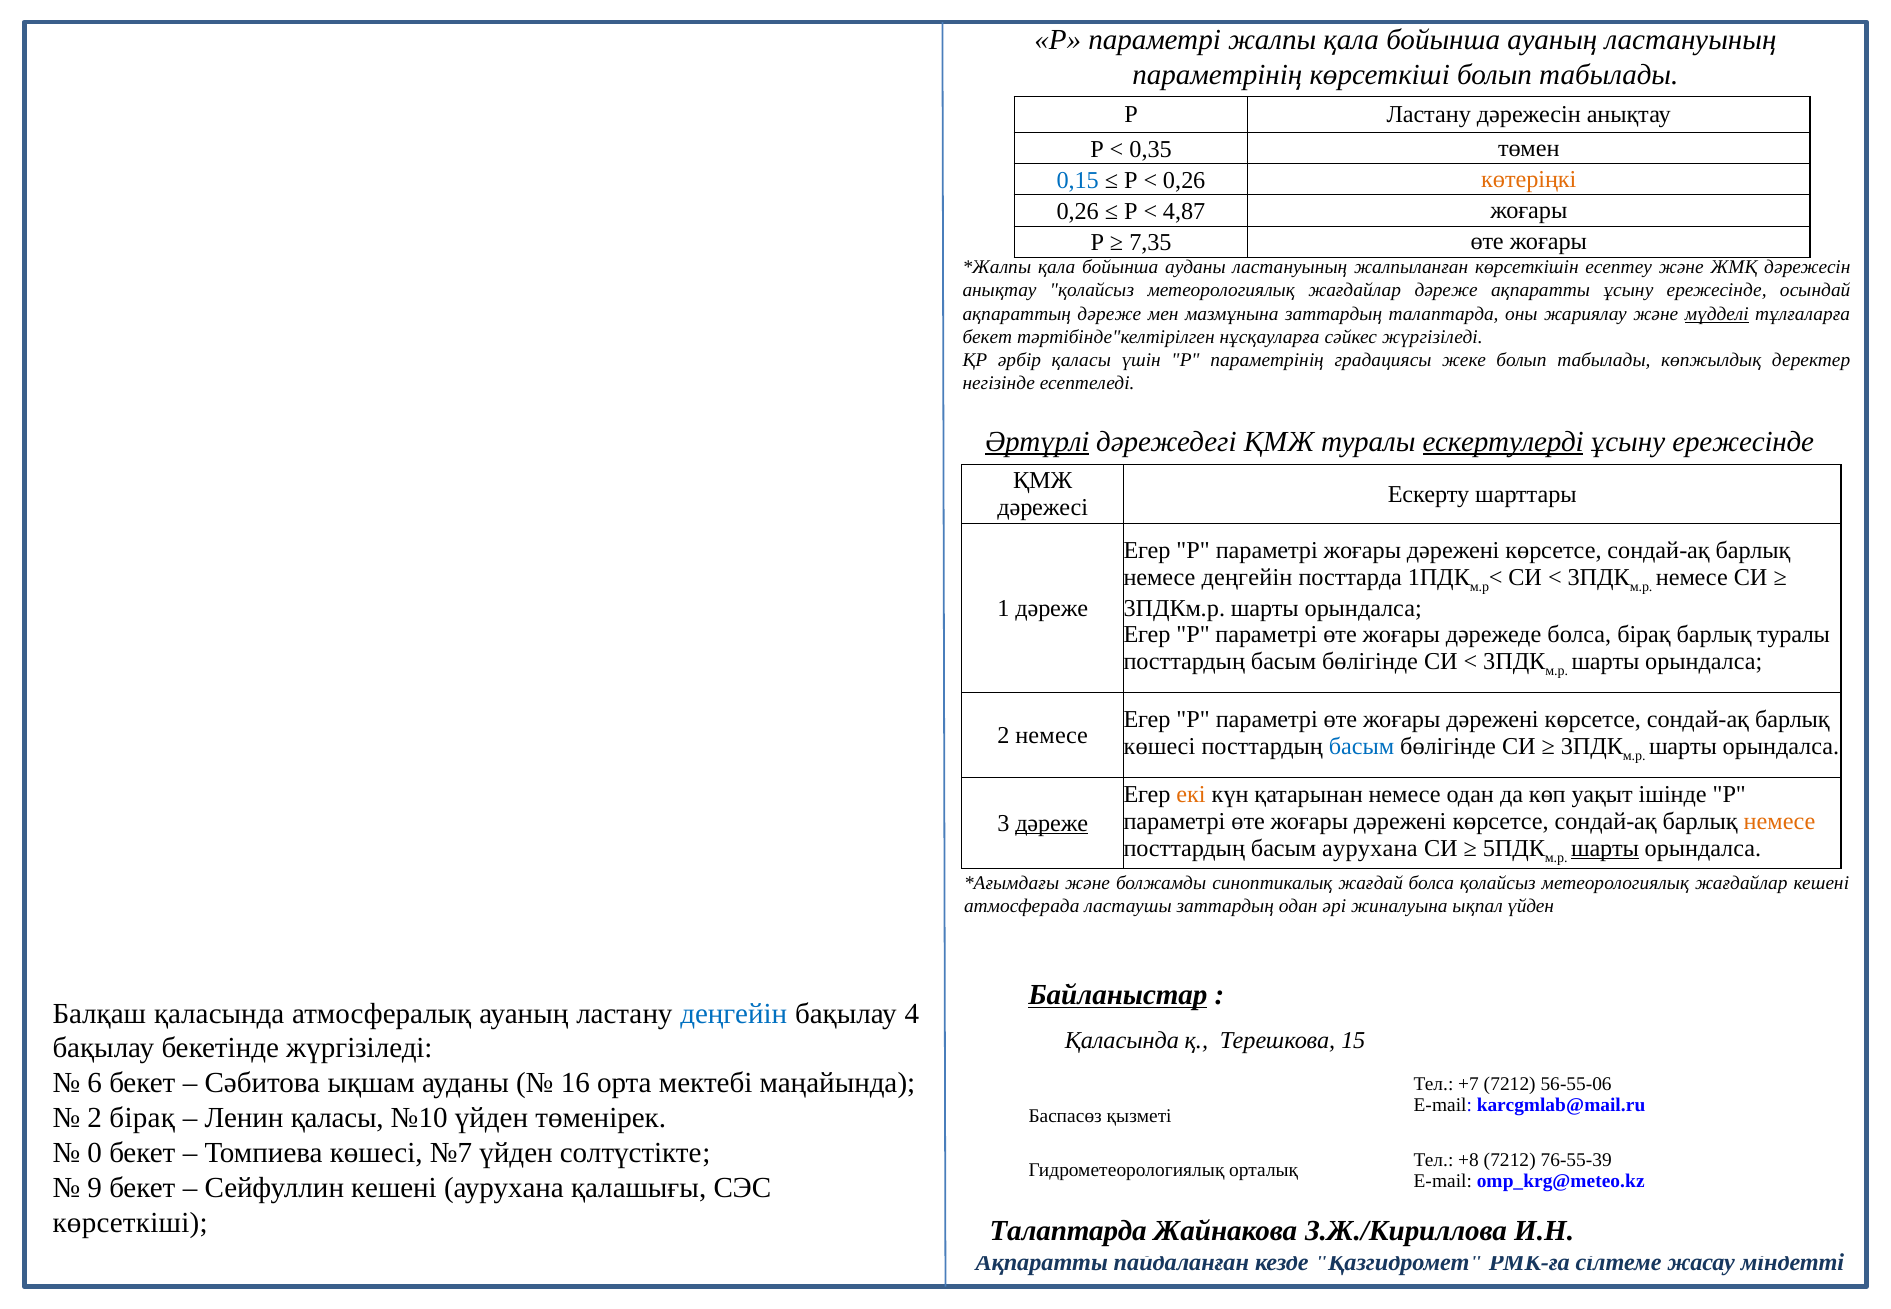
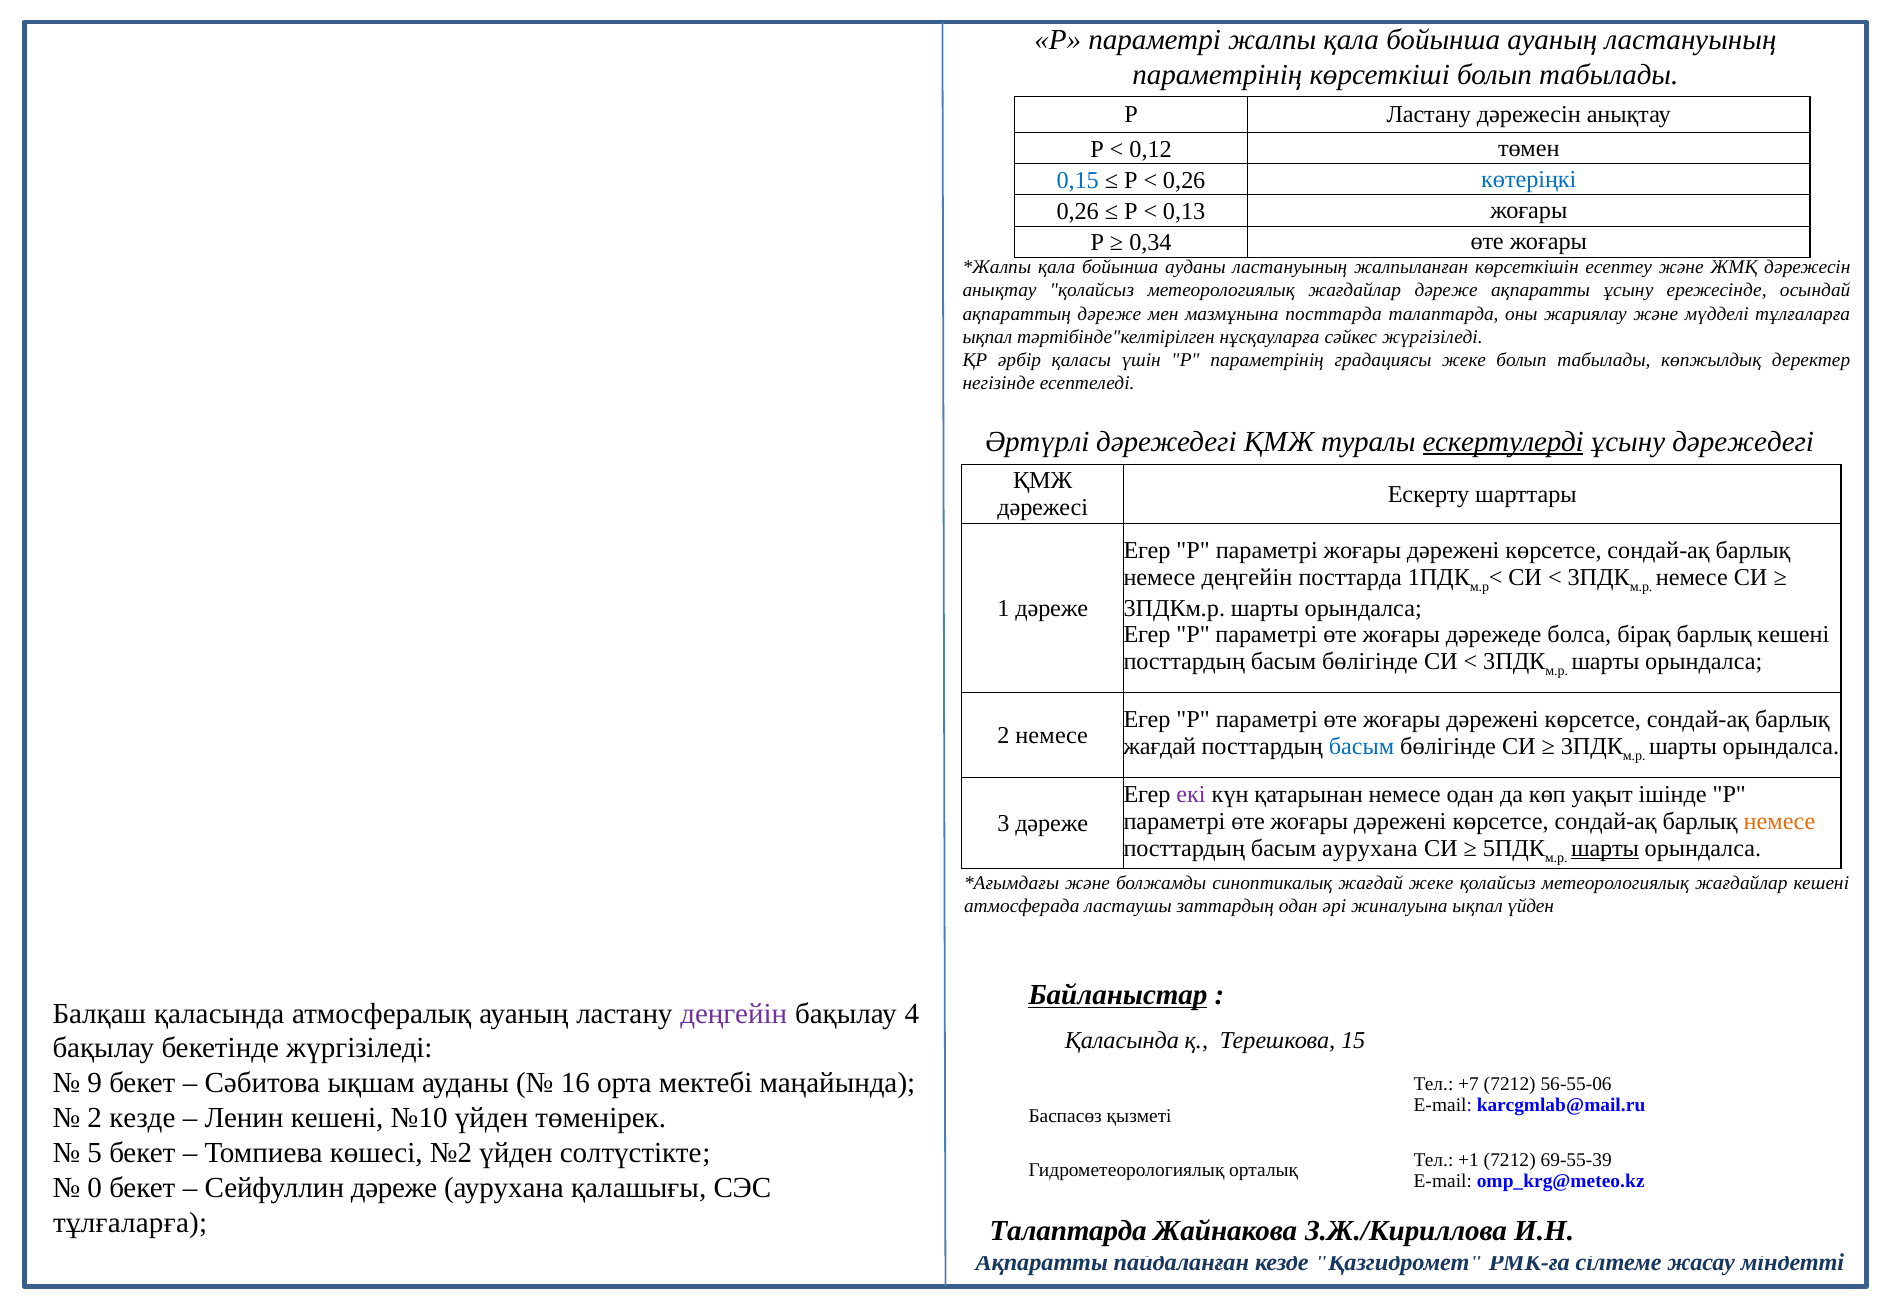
0,35: 0,35 -> 0,12
көтеріңкі colour: orange -> blue
4,87: 4,87 -> 0,13
7,35: 7,35 -> 0,34
мазмұнына заттардың: заттардың -> посттарда
мүдделі underline: present -> none
бекет at (987, 337): бекет -> ықпал
Әртүрлі underline: present -> none
ережесінде at (1743, 442): ережесінде -> дәрежедегі
барлық туралы: туралы -> кешені
көшесі at (1159, 747): көшесі -> жағдай
екі colour: orange -> purple
дәреже at (1052, 823) underline: present -> none
жағдай болса: болса -> жеке
деңгейін at (734, 1014) colour: blue -> purple
6: 6 -> 9
2 бірақ: бірақ -> кезде
Ленин қаласы: қаласы -> кешені
0: 0 -> 5
№7: №7 -> №2
+8: +8 -> +1
76-55-39: 76-55-39 -> 69-55-39
9: 9 -> 0
Сейфуллин кешені: кешені -> дәреже
көрсеткіші at (130, 1223): көрсеткіші -> тұлғаларға
